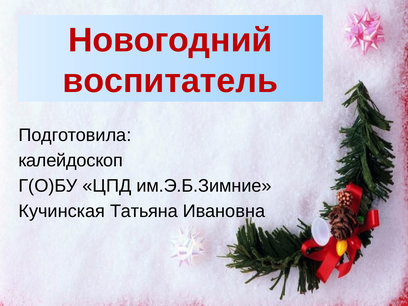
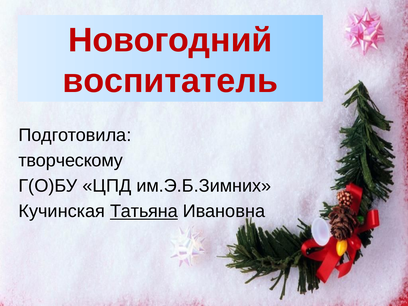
калейдоскоп: калейдоскоп -> творческому
им.Э.Б.Зимние: им.Э.Б.Зимние -> им.Э.Б.Зимних
Татьяна underline: none -> present
